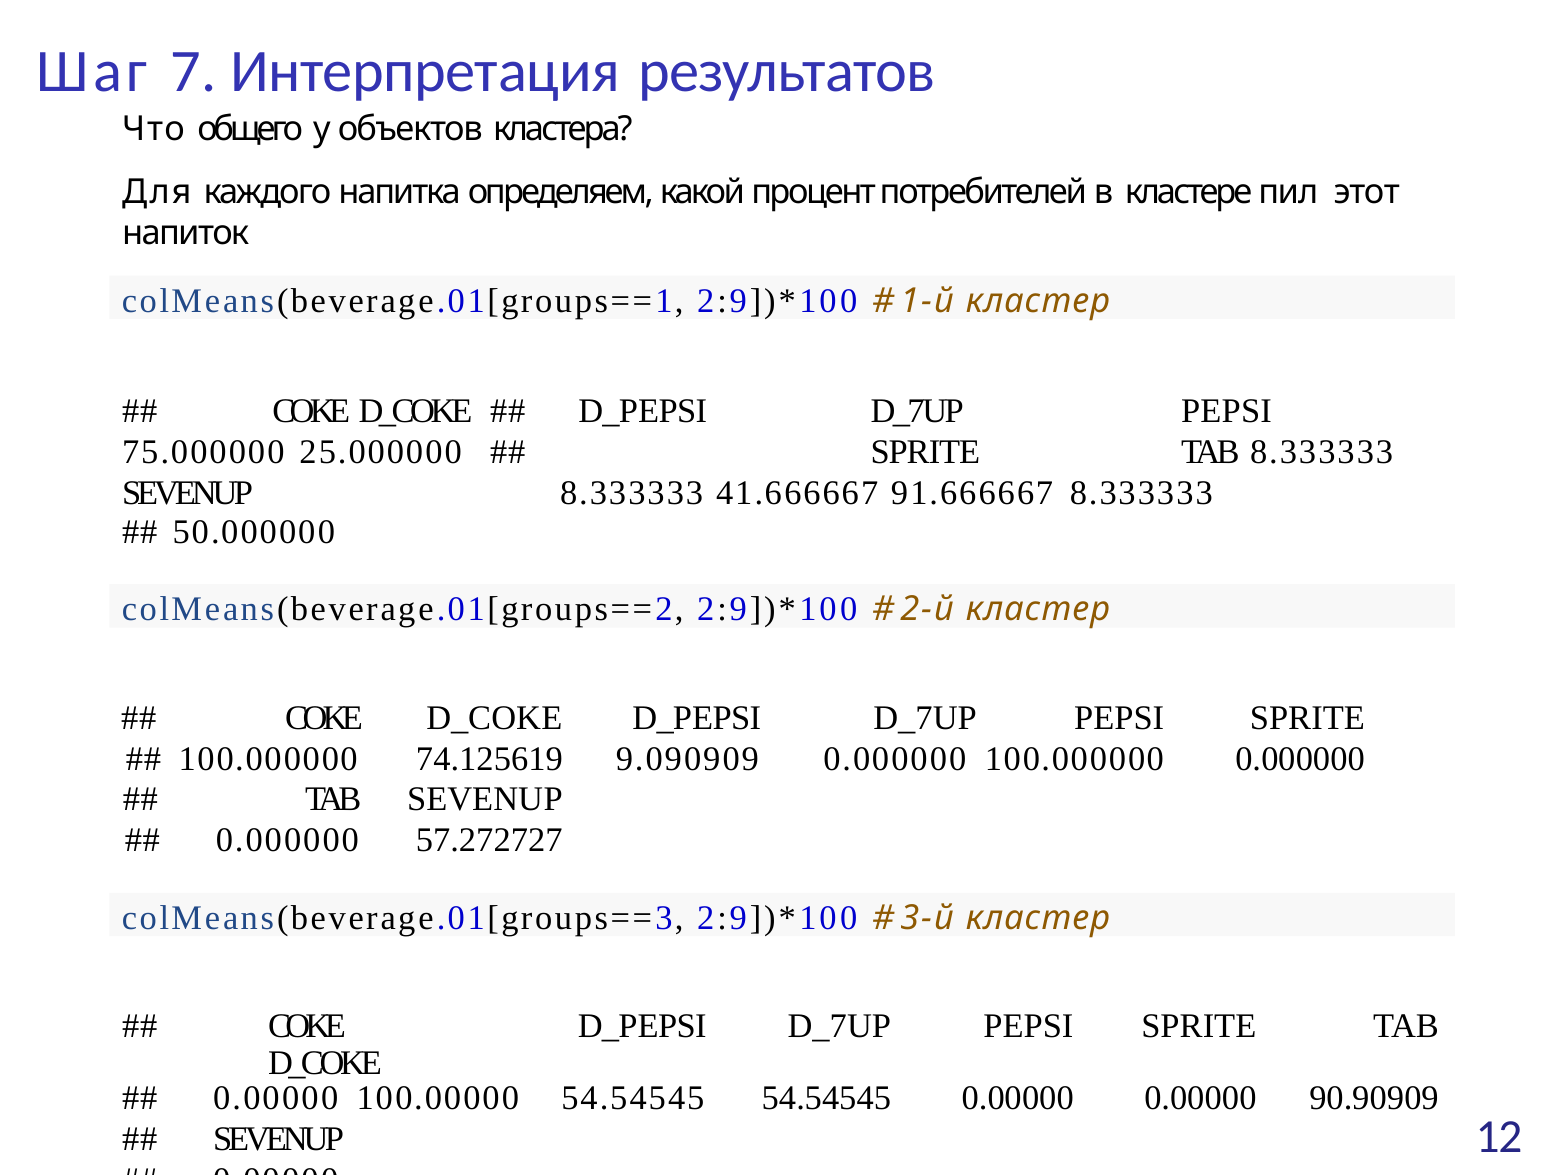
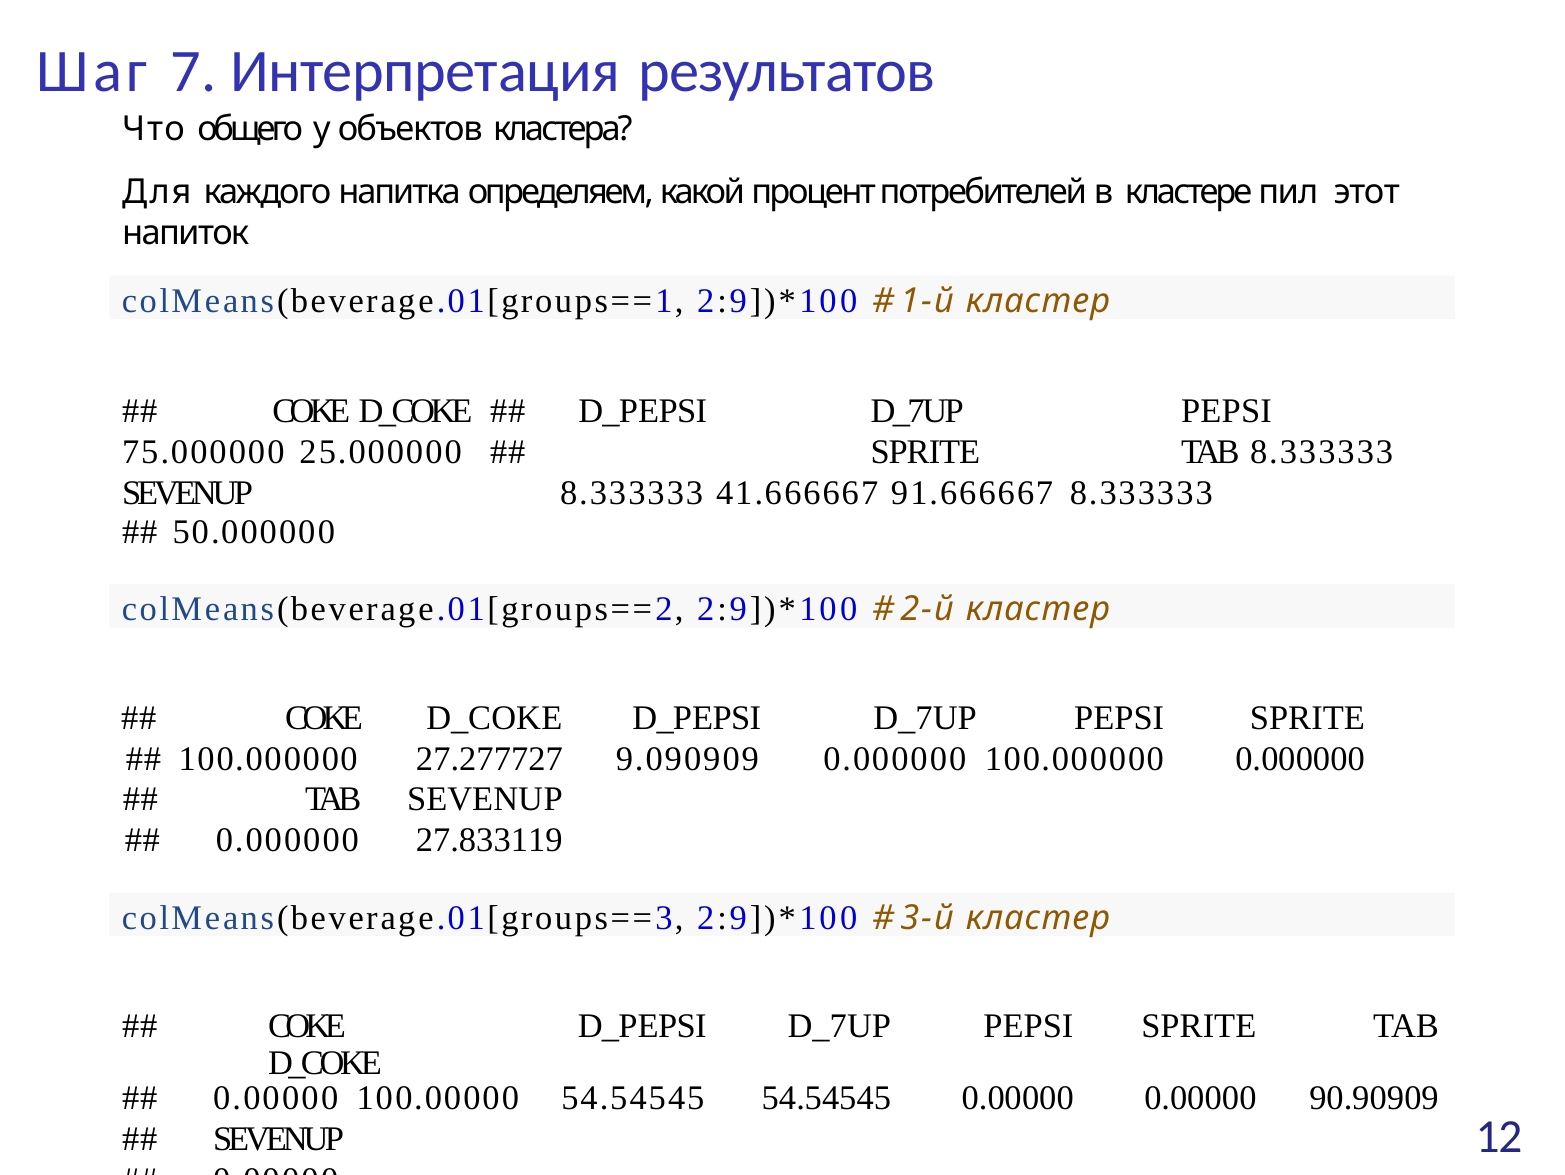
74.125619: 74.125619 -> 27.277727
57.272727: 57.272727 -> 27.833119
